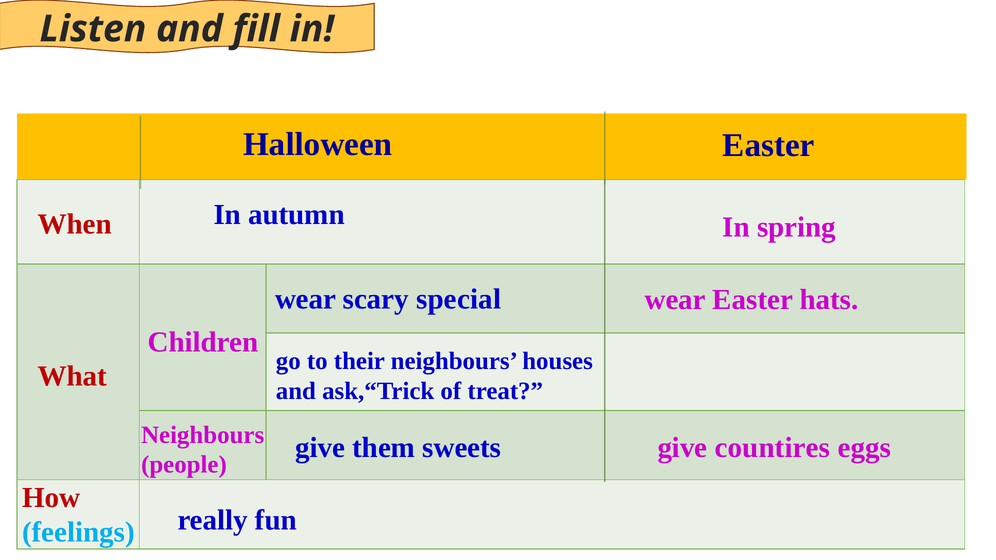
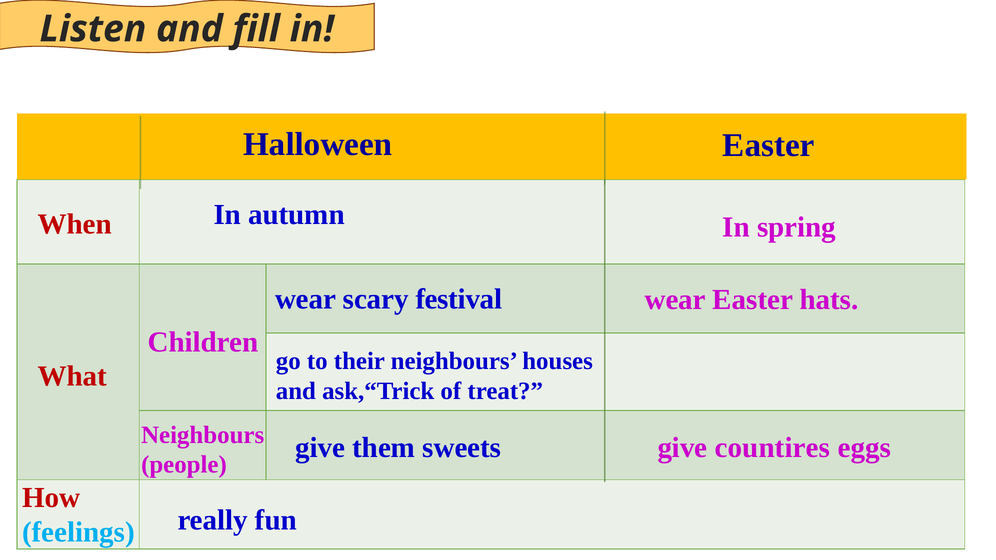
special: special -> festival
